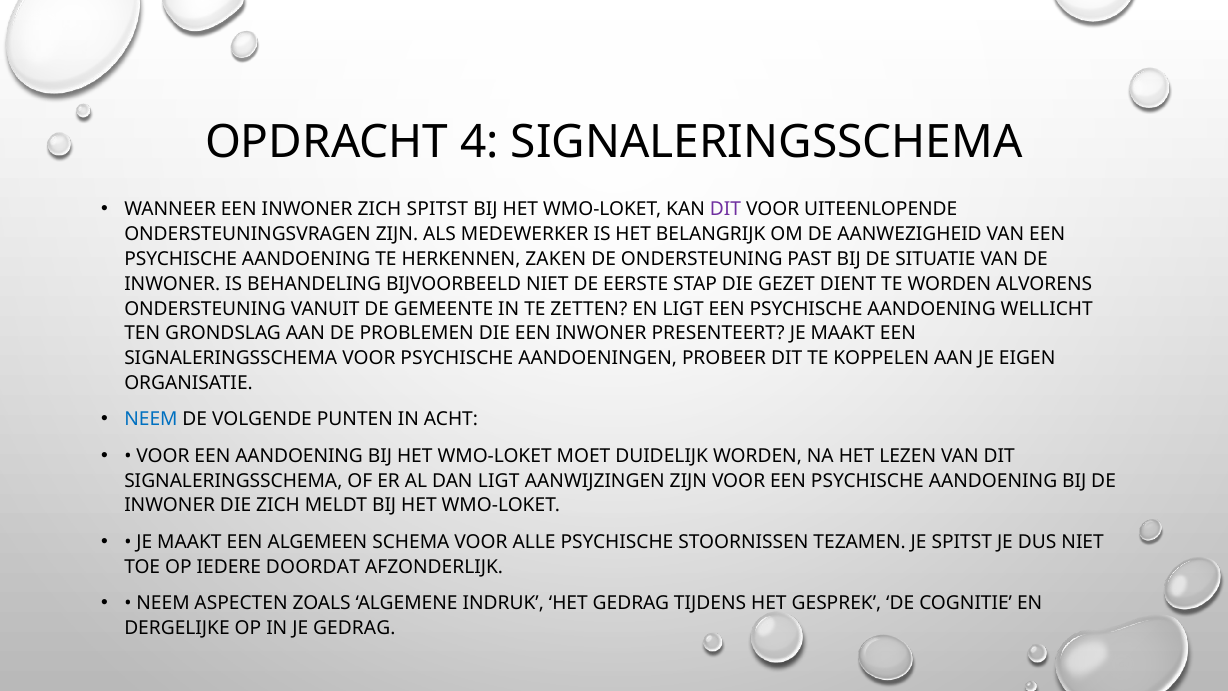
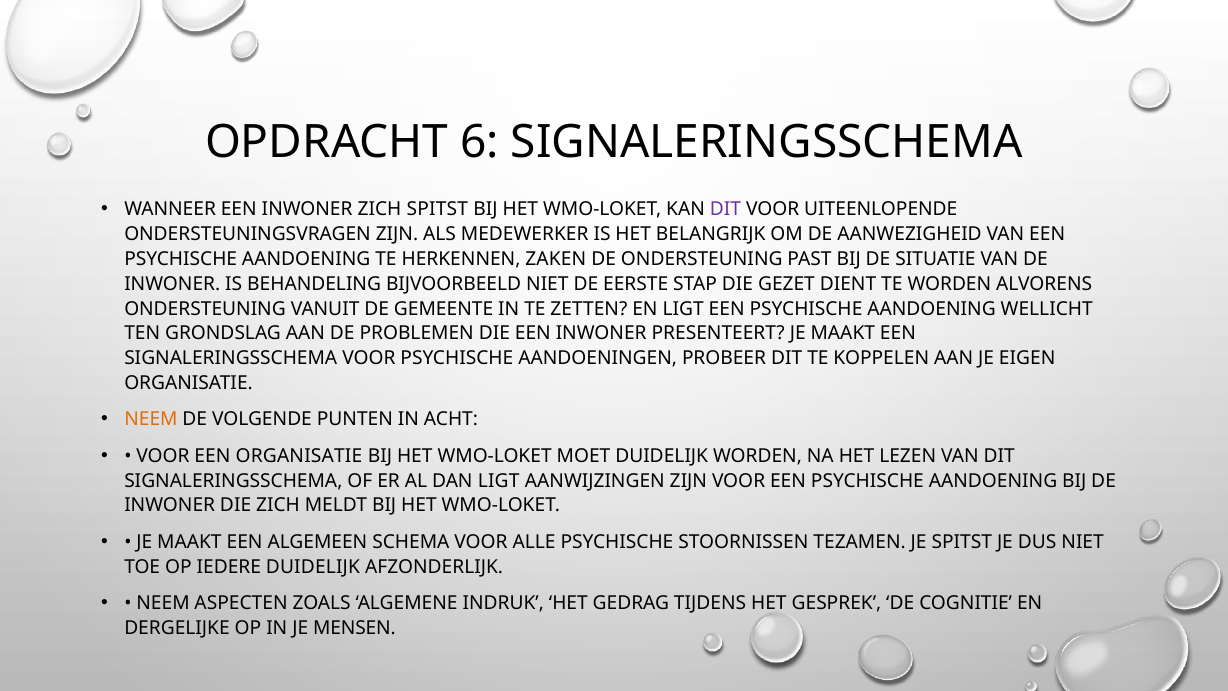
4: 4 -> 6
NEEM at (151, 419) colour: blue -> orange
EEN AANDOENING: AANDOENING -> ORGANISATIE
IEDERE DOORDAT: DOORDAT -> DUIDELIJK
JE GEDRAG: GEDRAG -> MENSEN
